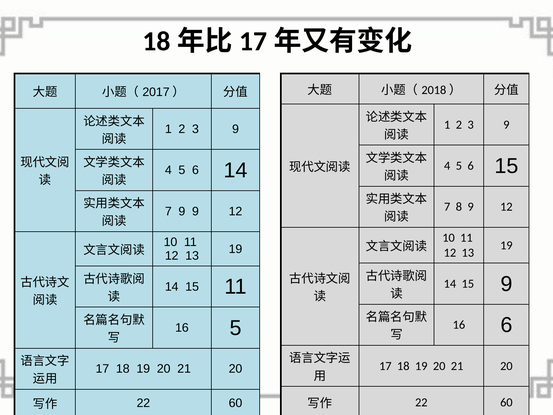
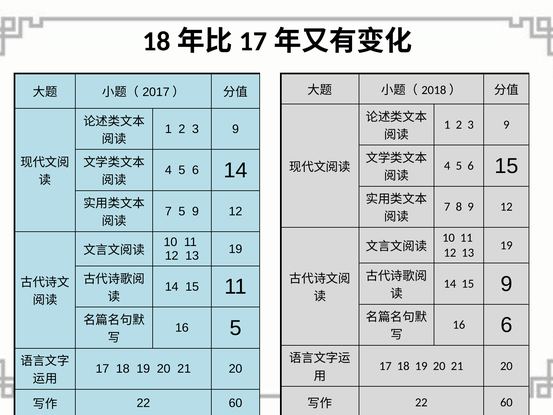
7 9: 9 -> 5
